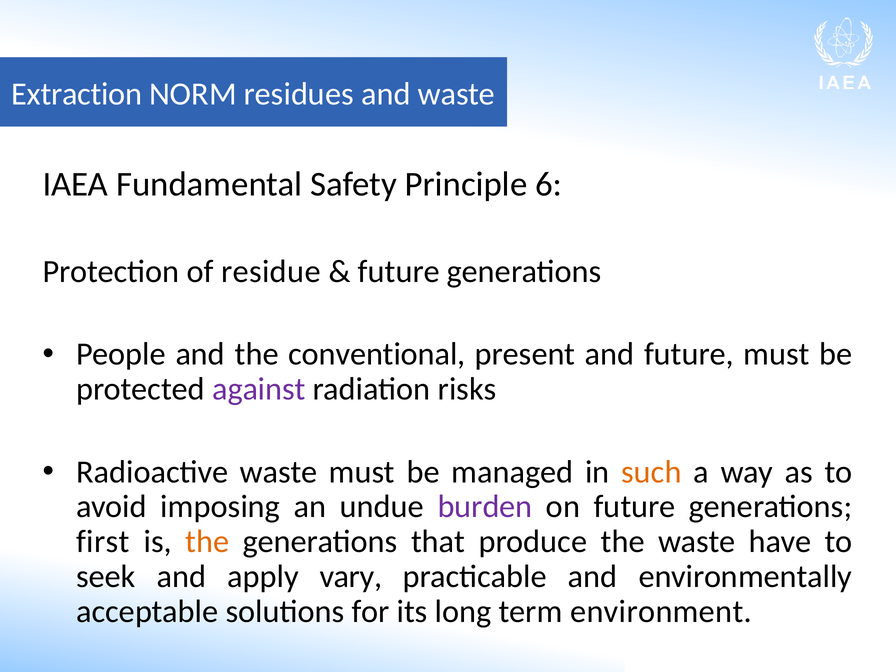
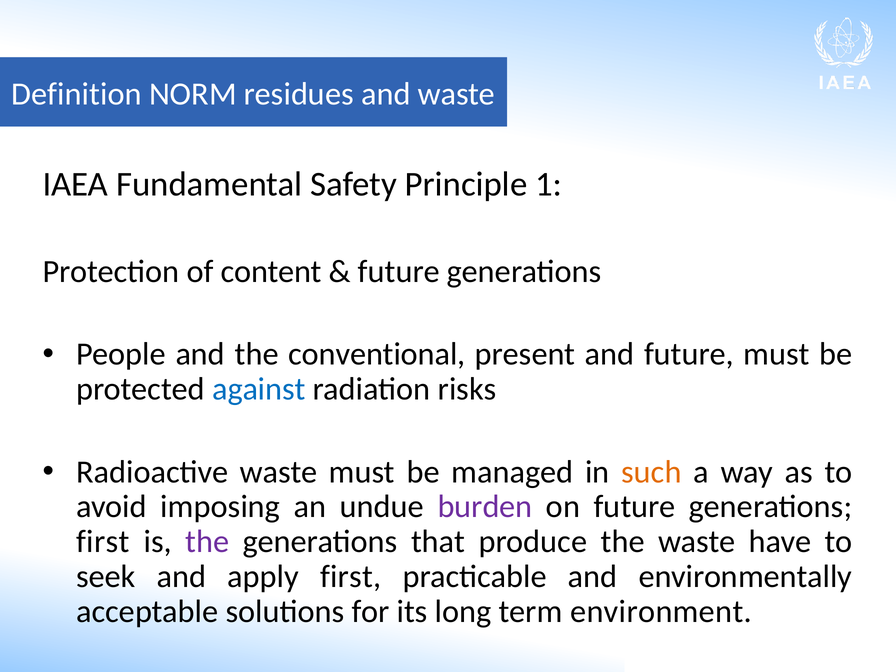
Extraction: Extraction -> Definition
6: 6 -> 1
residue: residue -> content
against colour: purple -> blue
the at (207, 542) colour: orange -> purple
apply vary: vary -> first
